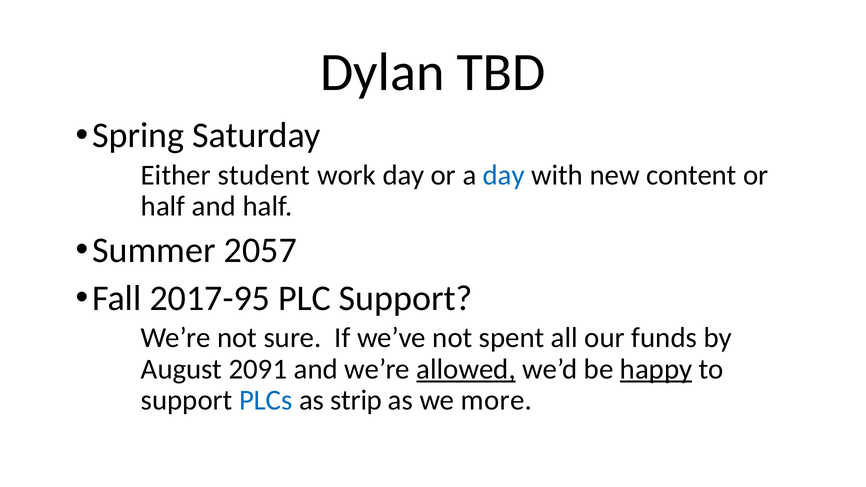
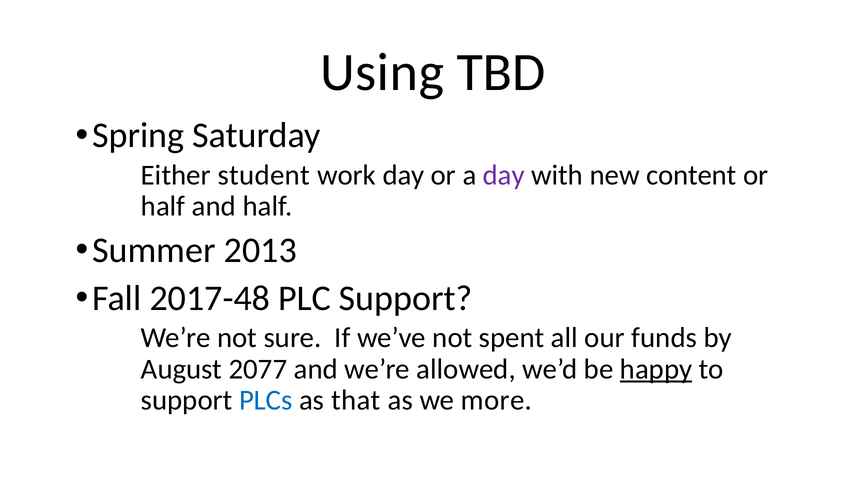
Dylan: Dylan -> Using
day at (504, 175) colour: blue -> purple
2057: 2057 -> 2013
2017-95: 2017-95 -> 2017-48
2091: 2091 -> 2077
allowed underline: present -> none
strip: strip -> that
